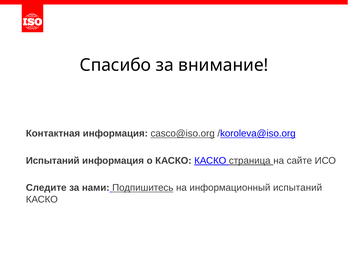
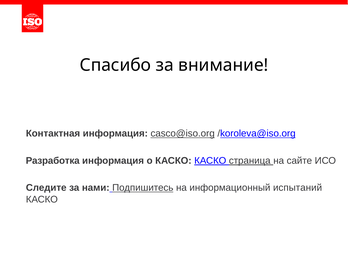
Испытаний at (53, 161): Испытаний -> Разработка
